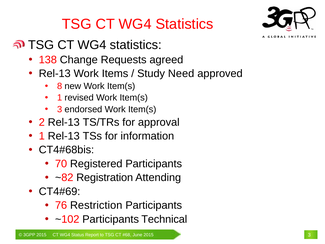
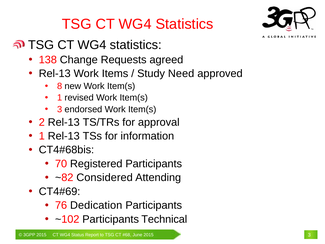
Registration: Registration -> Considered
Restriction: Restriction -> Dedication
